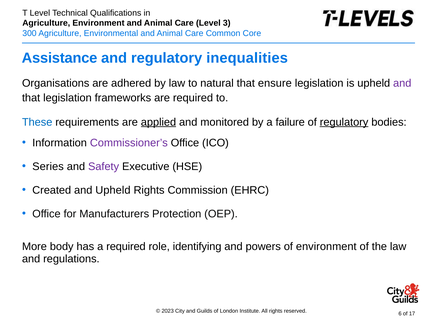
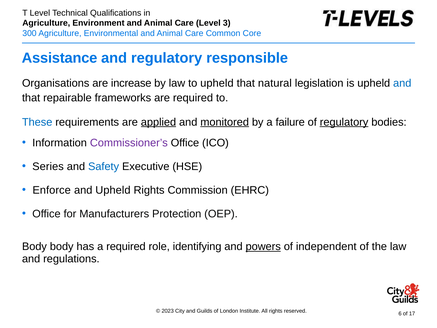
inequalities: inequalities -> responsible
adhered: adhered -> increase
to natural: natural -> upheld
ensure: ensure -> natural
and at (402, 83) colour: purple -> blue
that legislation: legislation -> repairable
monitored underline: none -> present
Safety colour: purple -> blue
Created: Created -> Enforce
More at (34, 246): More -> Body
powers underline: none -> present
of environment: environment -> independent
